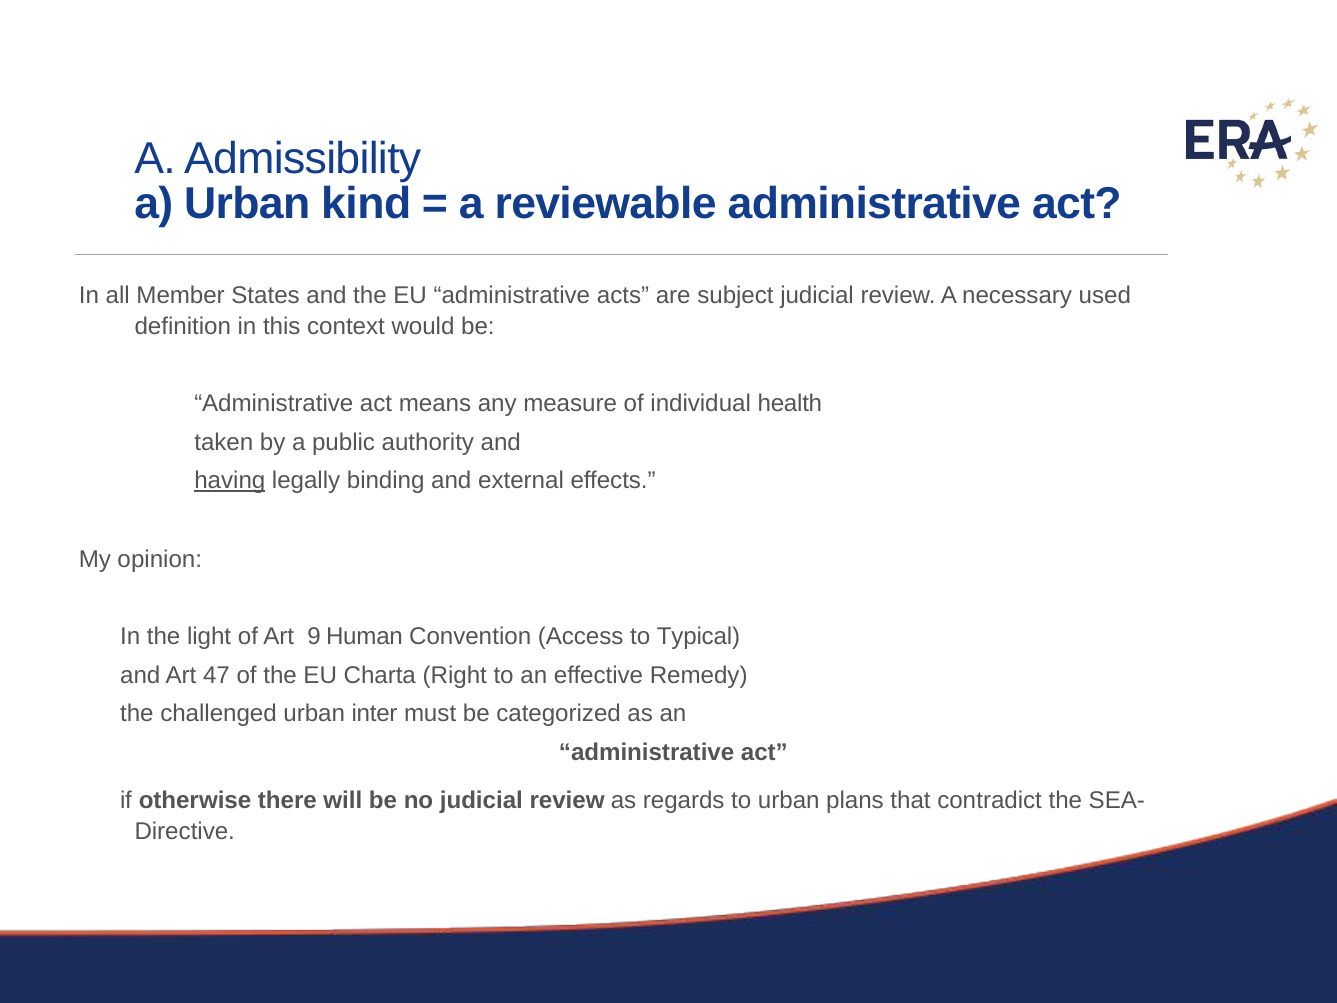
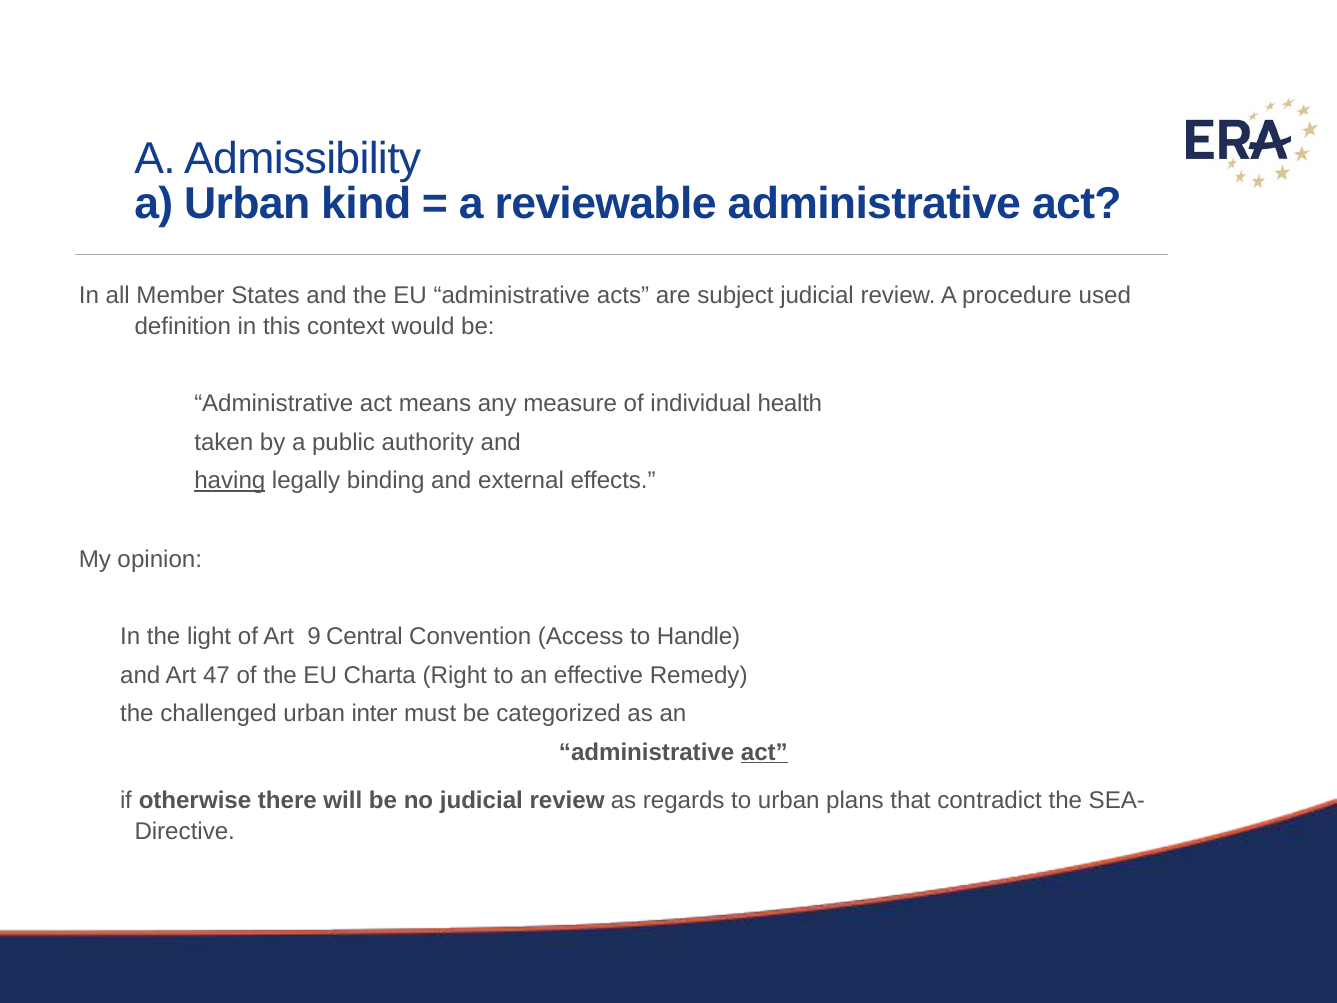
necessary: necessary -> procedure
Human: Human -> Central
Typical: Typical -> Handle
act at (764, 752) underline: none -> present
